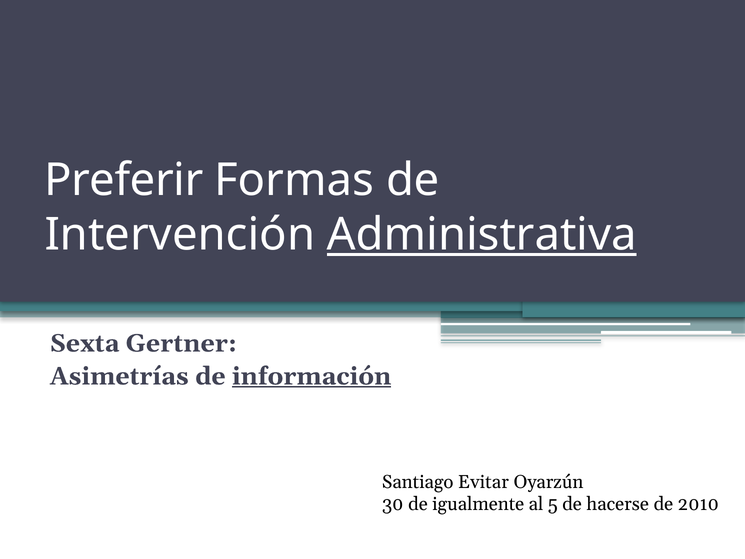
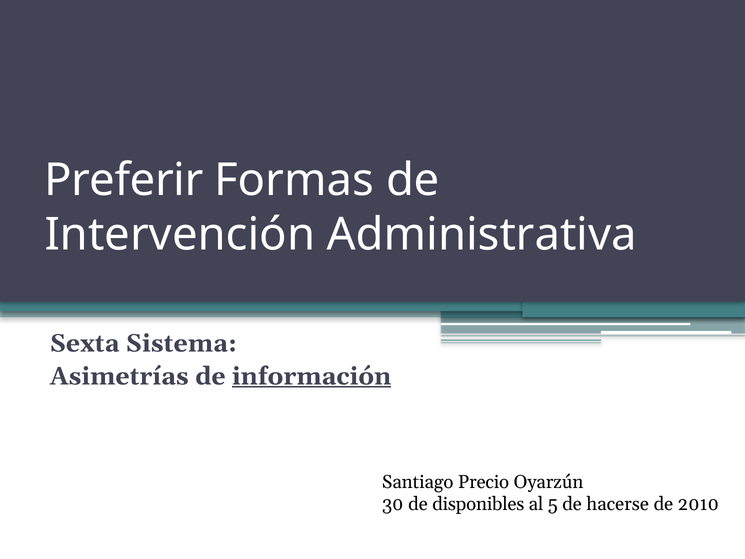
Administrativa underline: present -> none
Gertner: Gertner -> Sistema
Evitar: Evitar -> Precio
igualmente: igualmente -> disponibles
